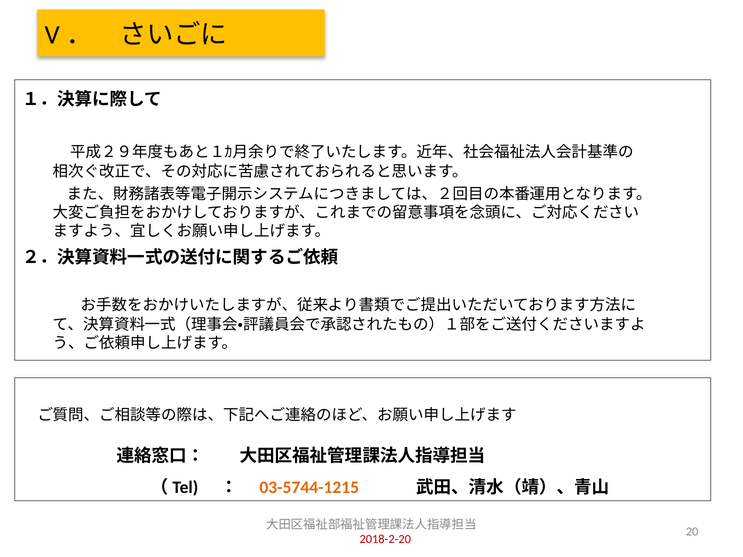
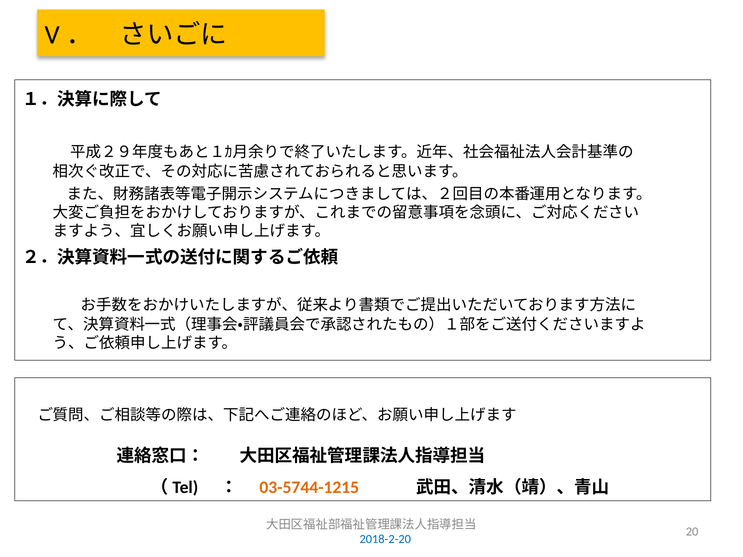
2018-2-20 colour: red -> blue
